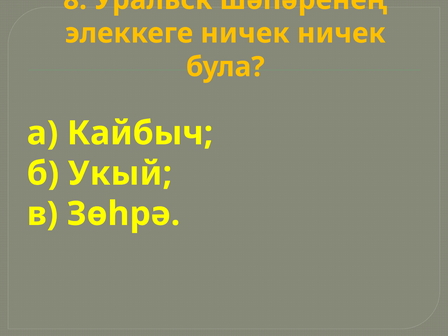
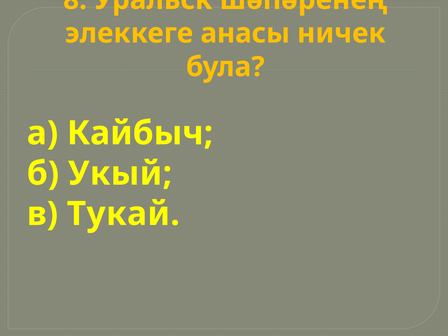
элеккеге ничек: ничек -> анасы
Зөһрә: Зөһрә -> Тукай
